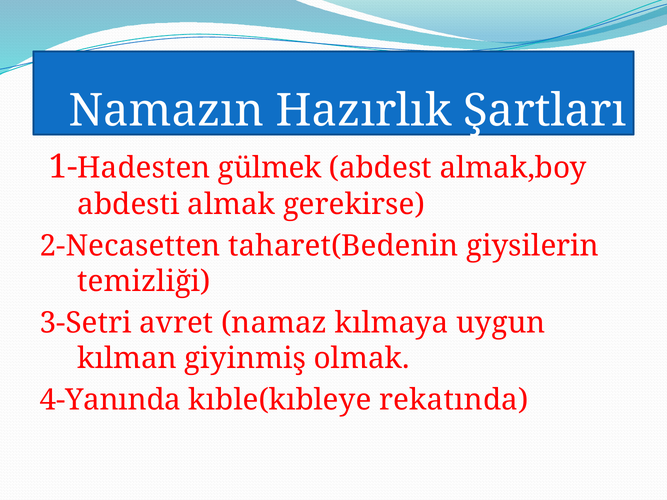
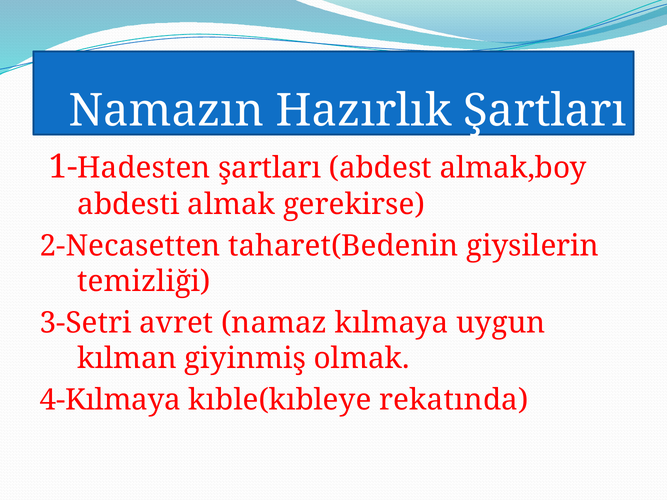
gülmek at (270, 168): gülmek -> şartları
4-Yanında: 4-Yanında -> 4-Kılmaya
